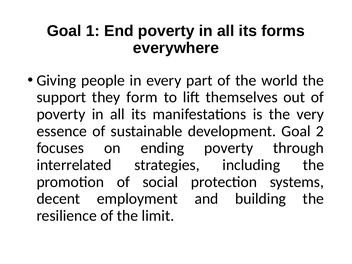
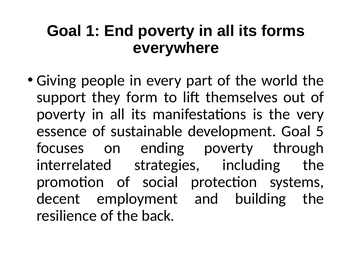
2: 2 -> 5
limit: limit -> back
